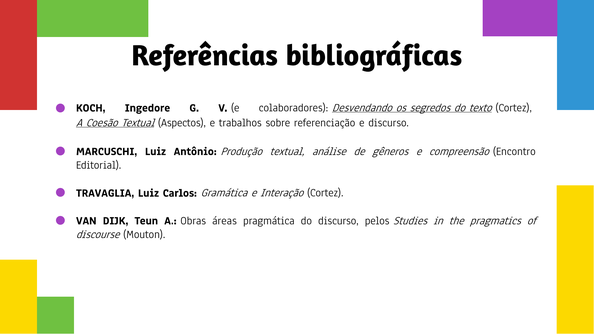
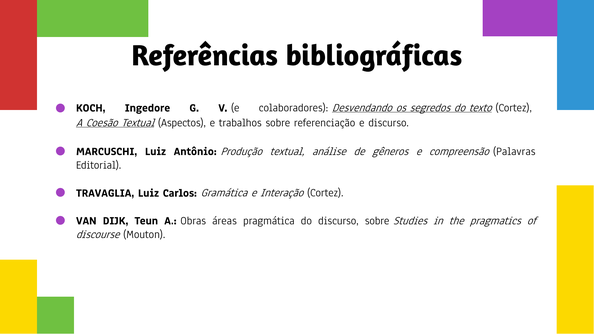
Encontro: Encontro -> Palavras
discurso pelos: pelos -> sobre
